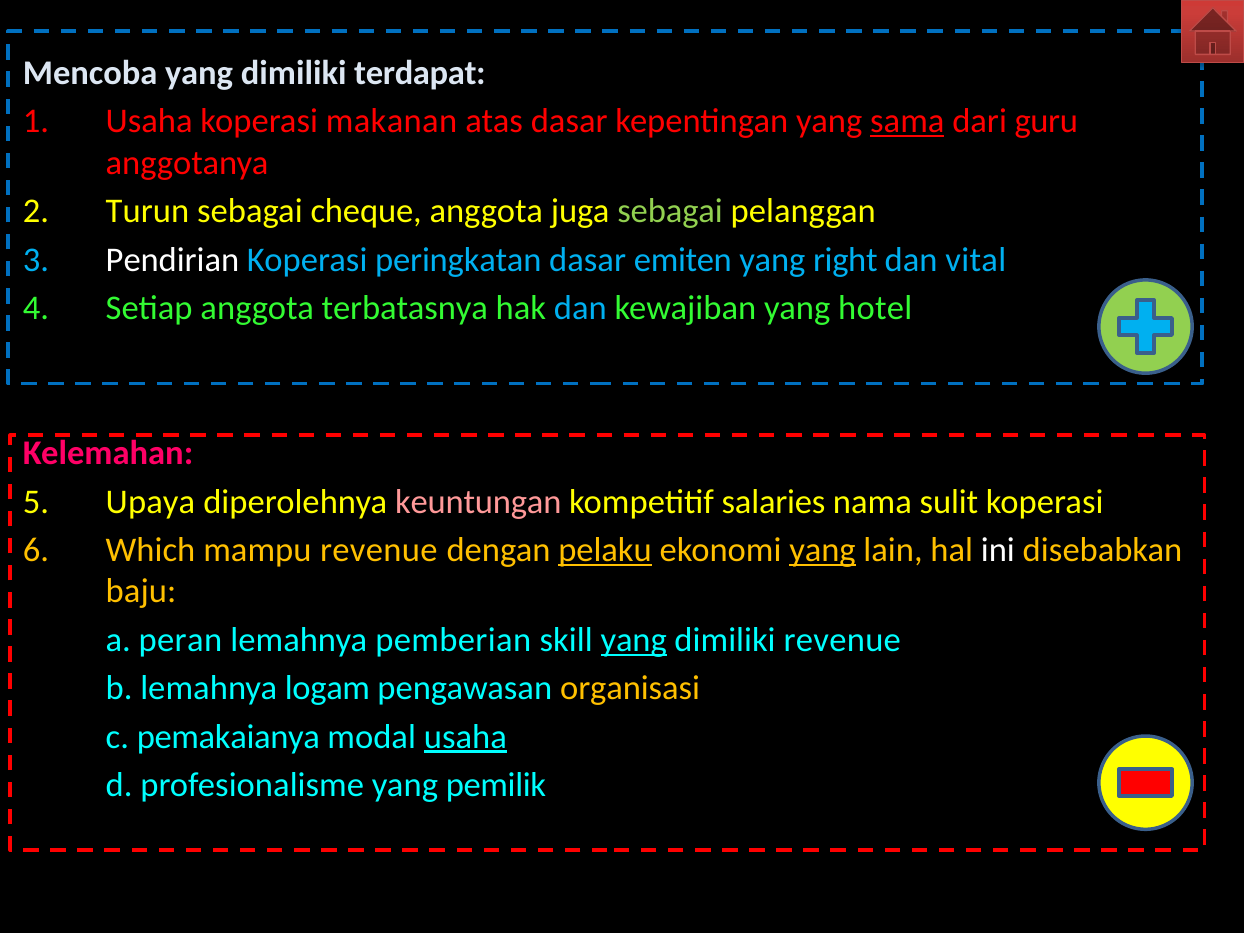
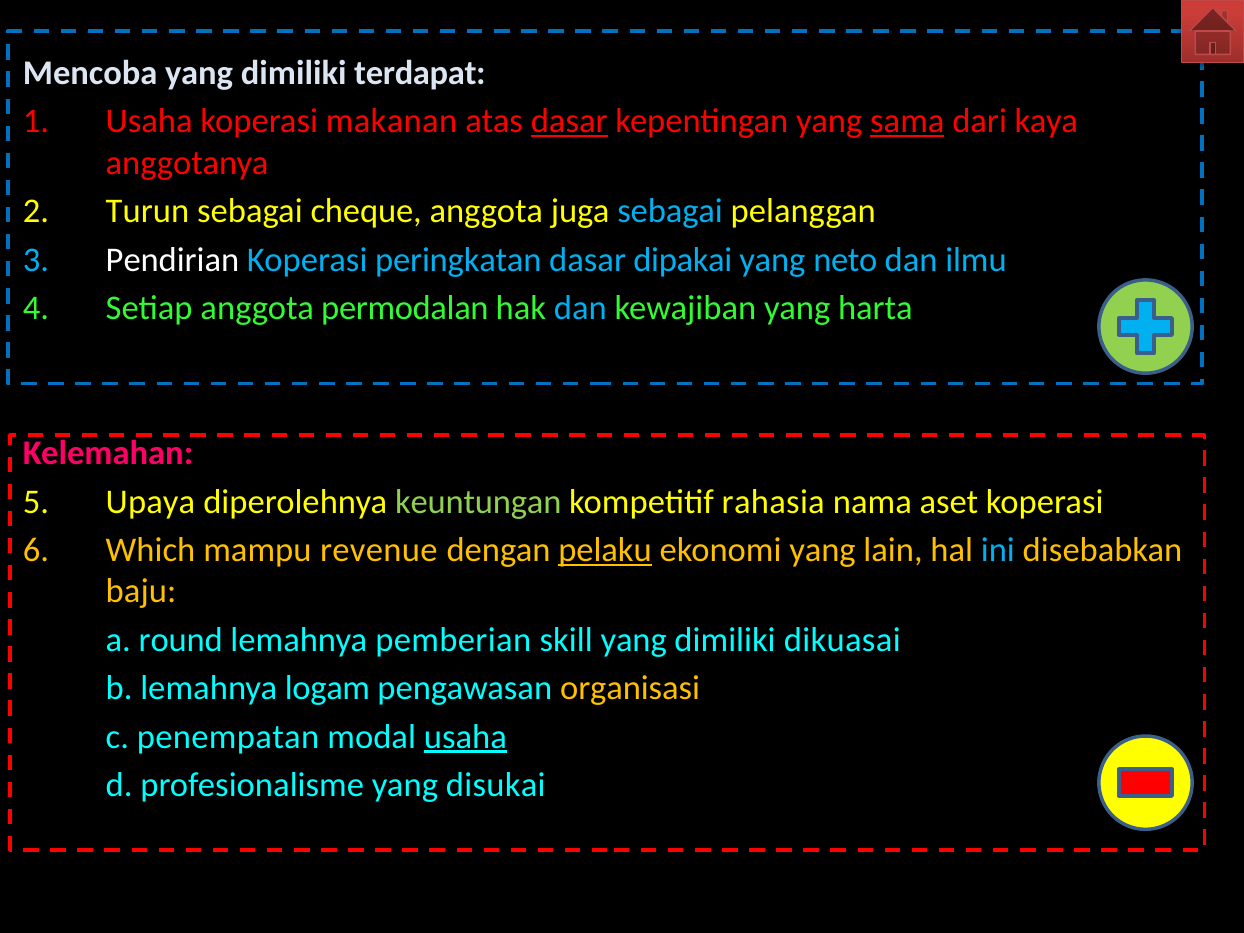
dasar at (569, 121) underline: none -> present
guru: guru -> kaya
sebagai at (670, 211) colour: light green -> light blue
emiten: emiten -> dipakai
right: right -> neto
vital: vital -> ilmu
terbatasnya: terbatasnya -> permodalan
hotel: hotel -> harta
keuntungan colour: pink -> light green
salaries: salaries -> rahasia
sulit: sulit -> aset
yang at (823, 550) underline: present -> none
ini colour: white -> light blue
peran: peran -> round
yang at (634, 640) underline: present -> none
dimiliki revenue: revenue -> dikuasai
pemakaianya: pemakaianya -> penempatan
pemilik: pemilik -> disukai
